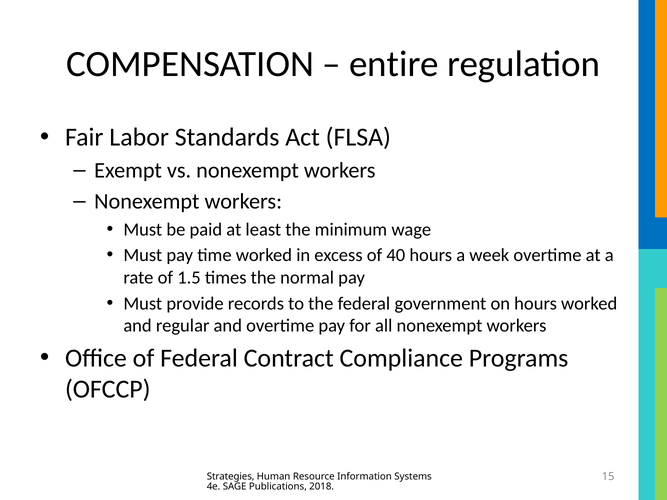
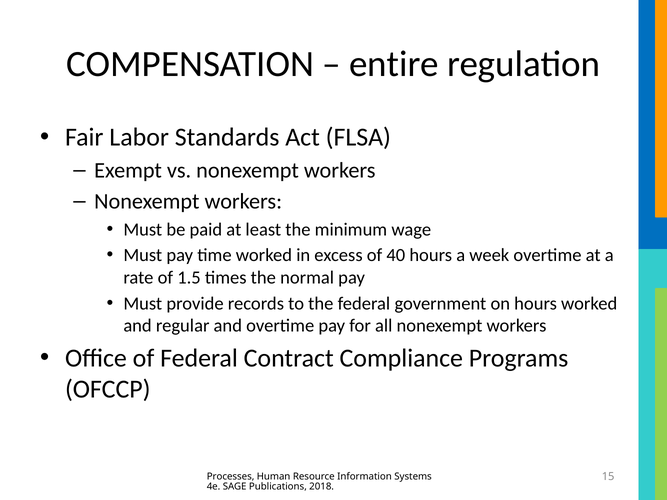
Strategies: Strategies -> Processes
